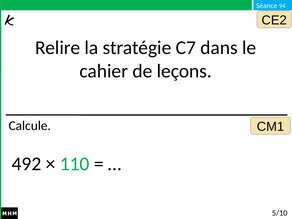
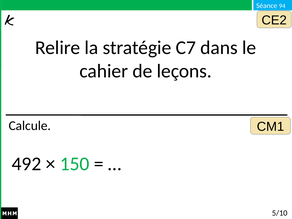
110: 110 -> 150
